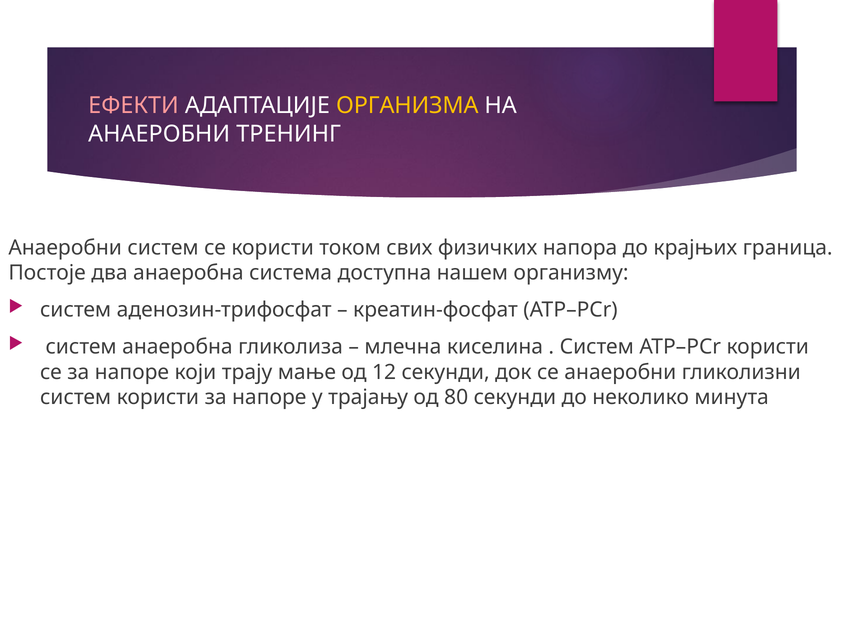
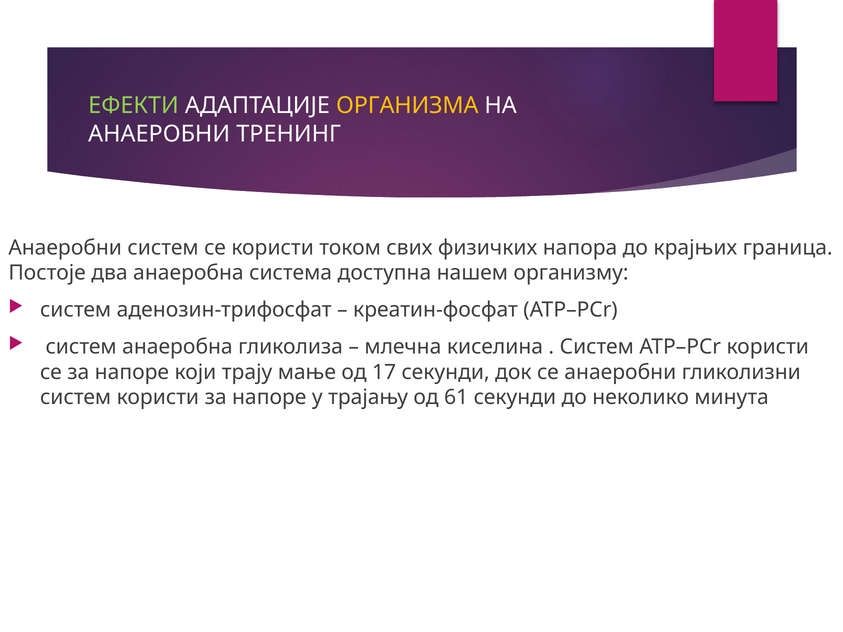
ЕФЕКТИ colour: pink -> light green
12: 12 -> 17
80: 80 -> 61
